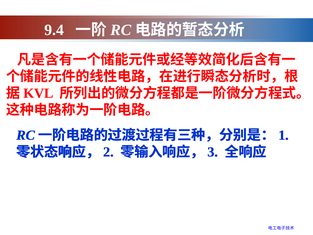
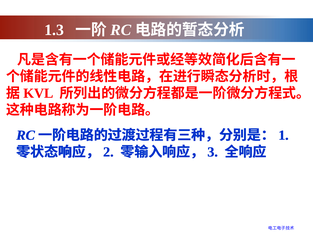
9.4: 9.4 -> 1.3
